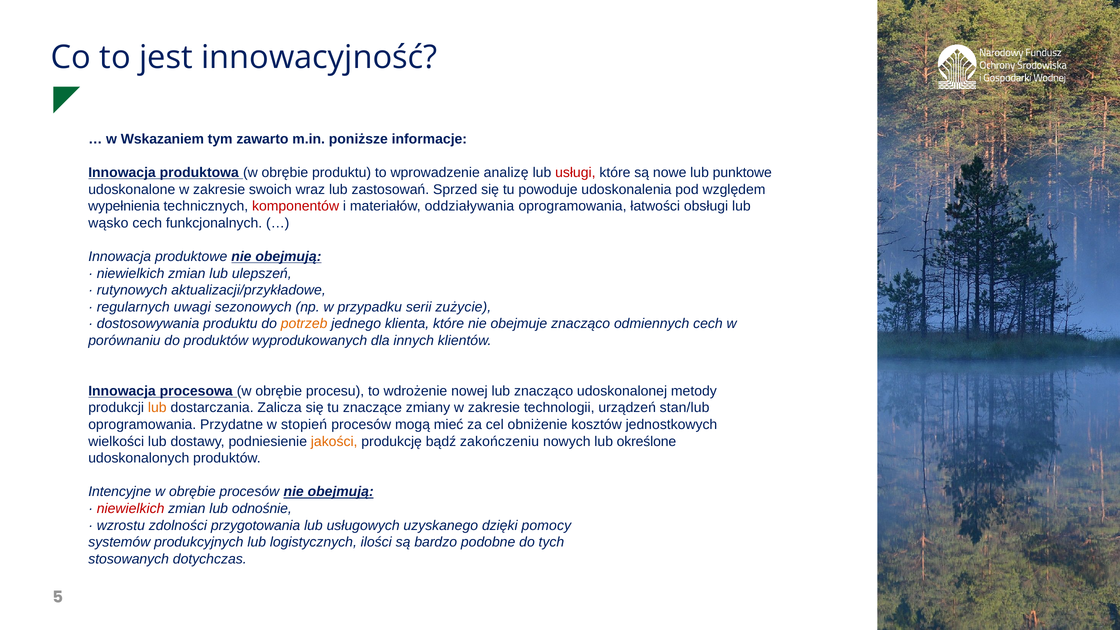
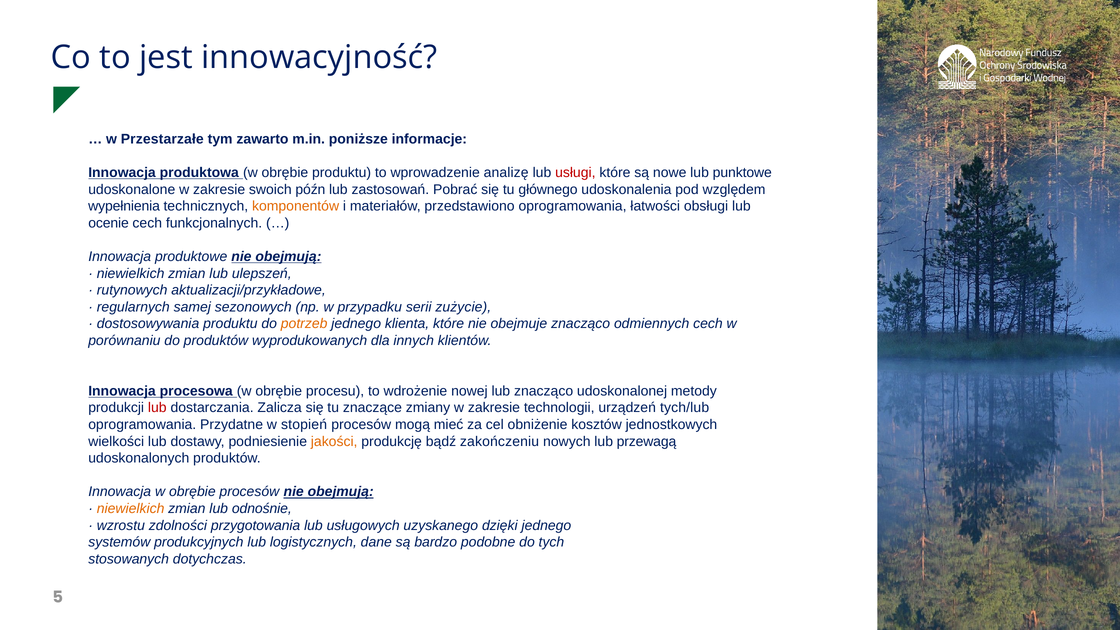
Wskazaniem: Wskazaniem -> Przestarzałe
wraz: wraz -> późn
Sprzed: Sprzed -> Pobrać
powoduje: powoduje -> głównego
komponentów colour: red -> orange
oddziaływania: oddziaływania -> przedstawiono
wąsko: wąsko -> ocenie
uwagi: uwagi -> samej
lub at (157, 408) colour: orange -> red
stan/lub: stan/lub -> tych/lub
określone: określone -> przewagą
Intencyjne at (120, 492): Intencyjne -> Innowacja
niewielkich at (131, 509) colour: red -> orange
dzięki pomocy: pomocy -> jednego
ilości: ilości -> dane
